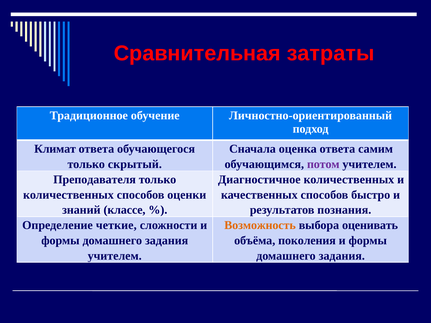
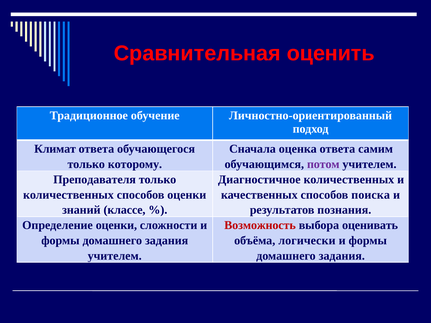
затраты: затраты -> оценить
скрытый: скрытый -> которому
быстро: быстро -> поиска
Определение четкие: четкие -> оценки
Возможность colour: orange -> red
поколения: поколения -> логически
